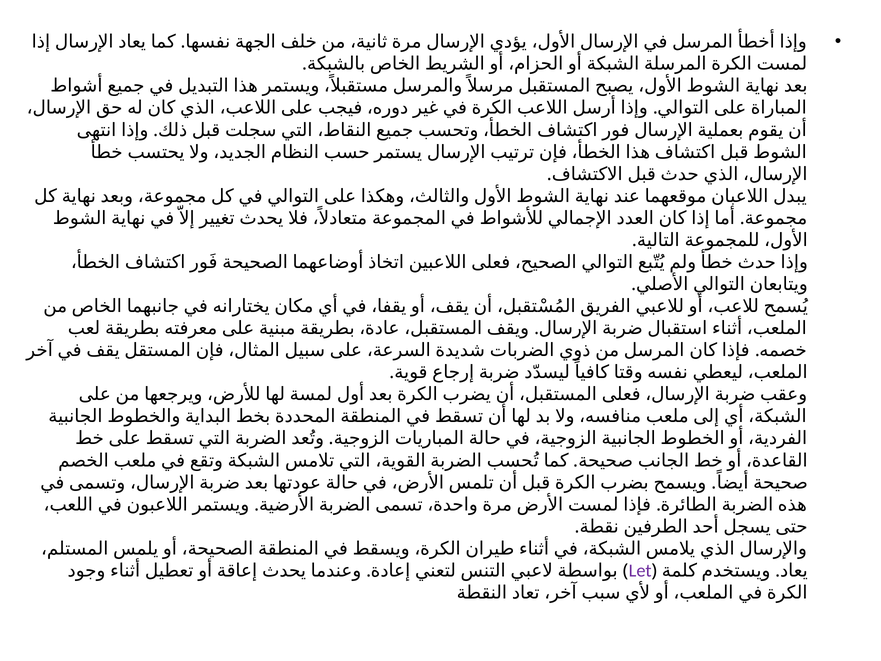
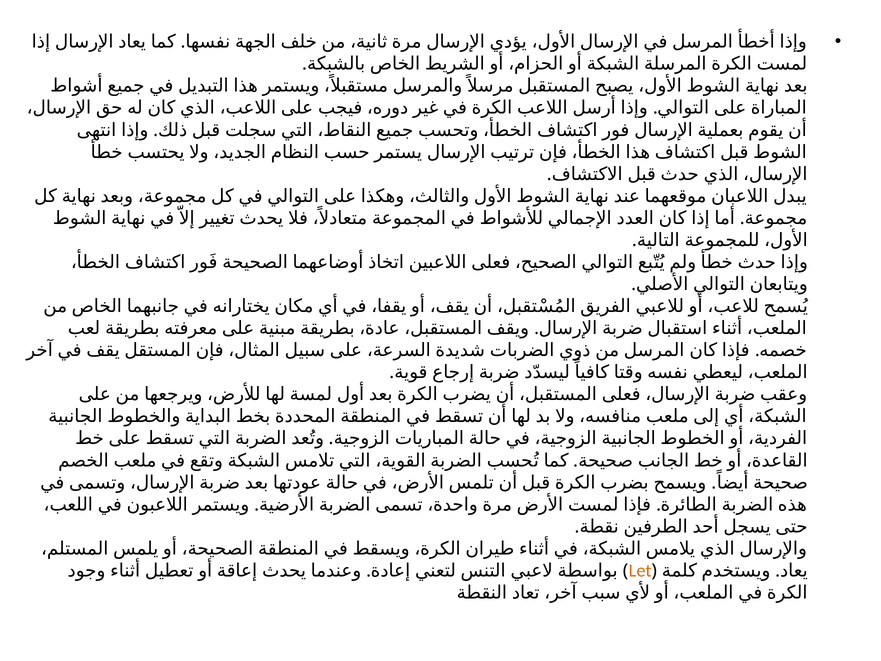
Let colour: purple -> orange
